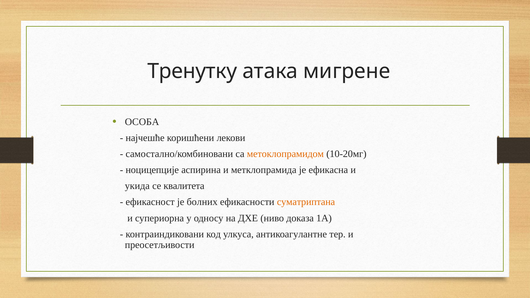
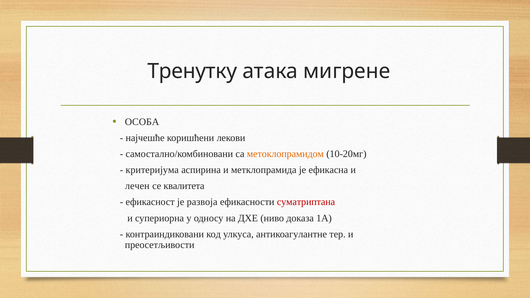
ноцицепције: ноцицепције -> критеријума
укида: укида -> лечен
болних: болних -> развоја
суматриптана colour: orange -> red
